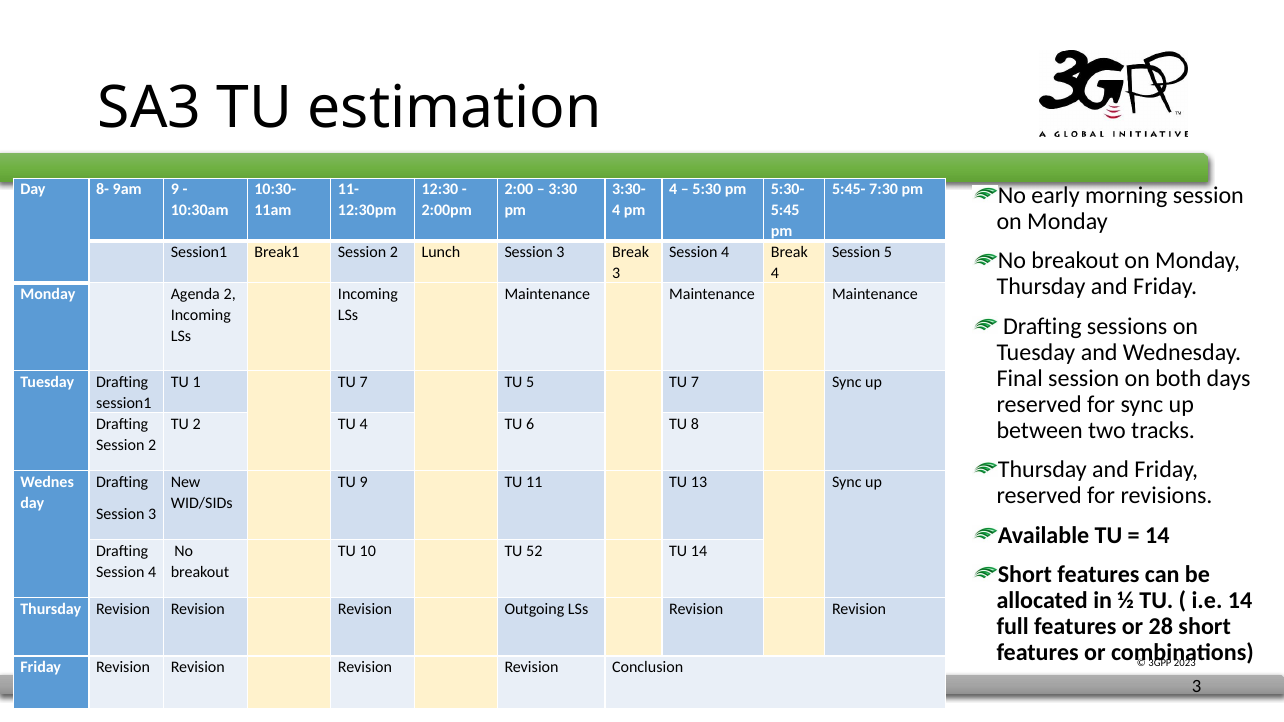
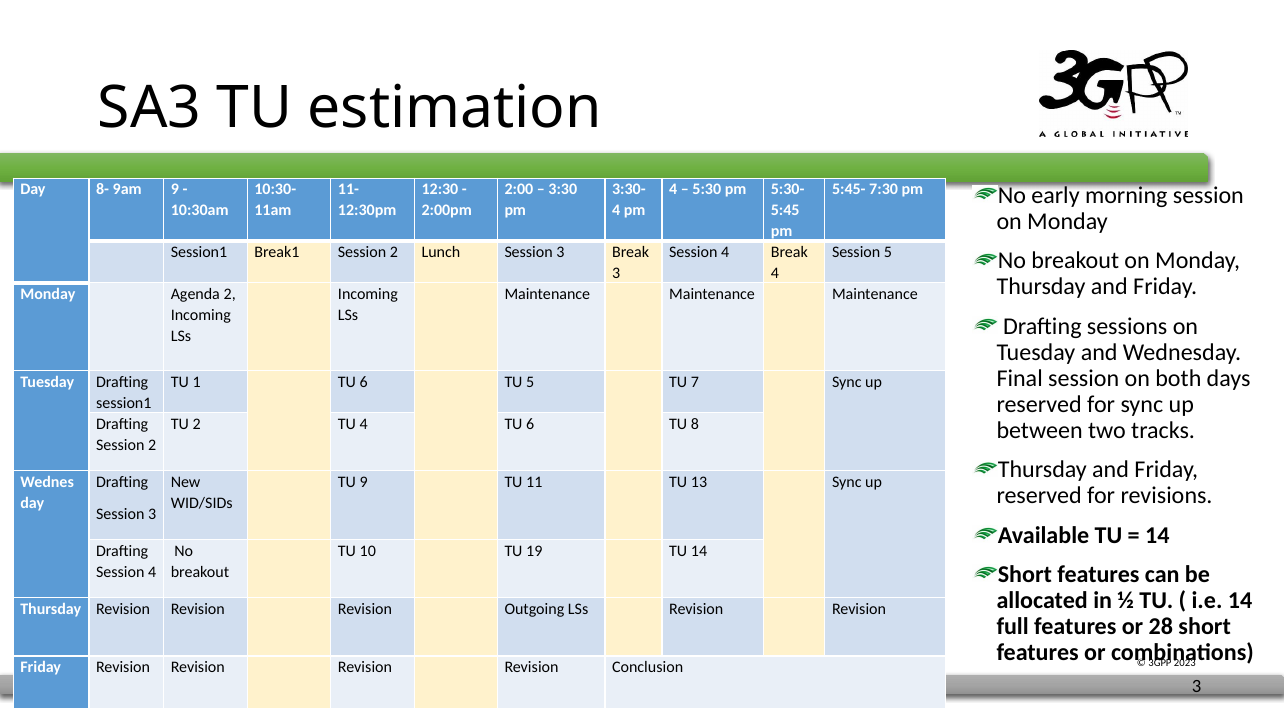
1 TU 7: 7 -> 6
52: 52 -> 19
